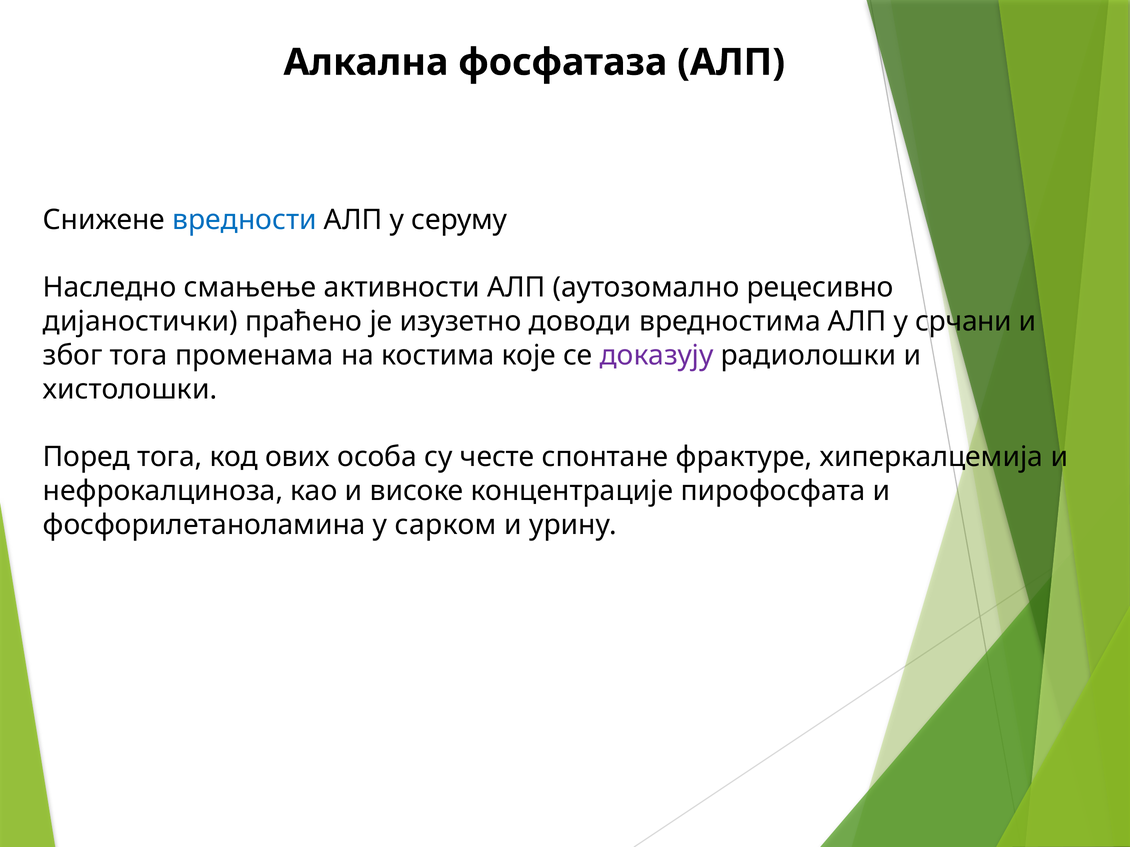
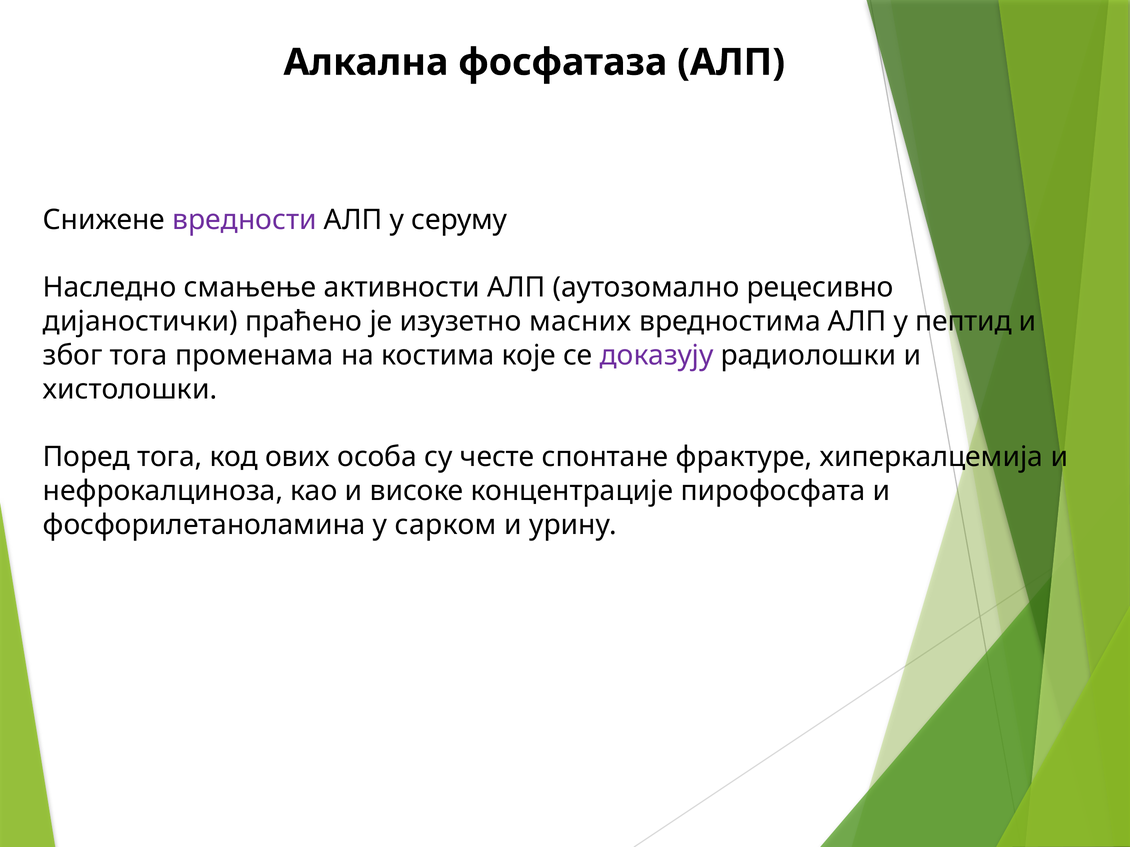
вредности colour: blue -> purple
доводи: доводи -> масних
срчани: срчани -> пептид
